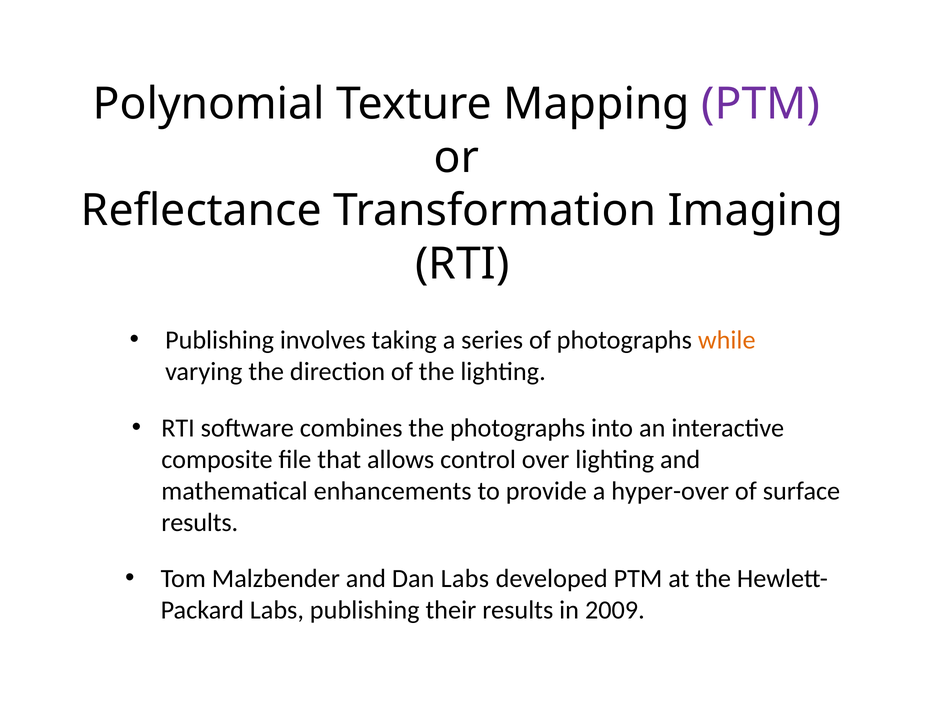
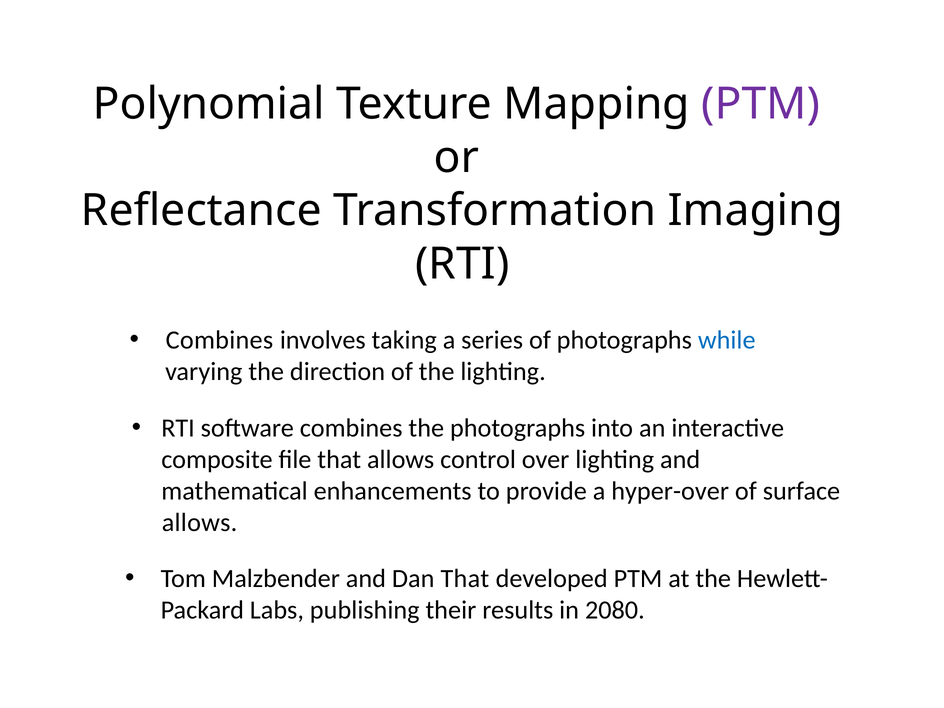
Publishing at (220, 340): Publishing -> Combines
while colour: orange -> blue
results at (200, 523): results -> allows
Dan Labs: Labs -> That
2009: 2009 -> 2080
